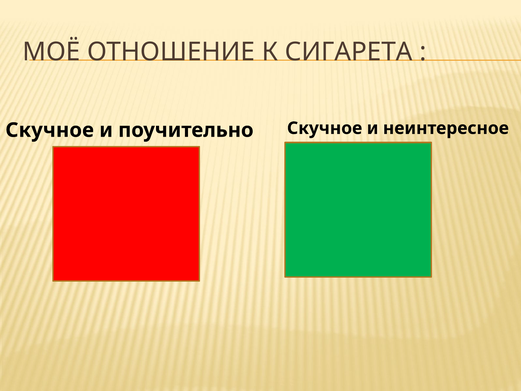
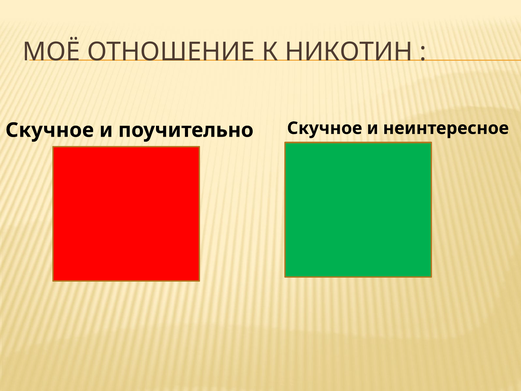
СИГАРЕТА: СИГАРЕТА -> НИКОТИН
